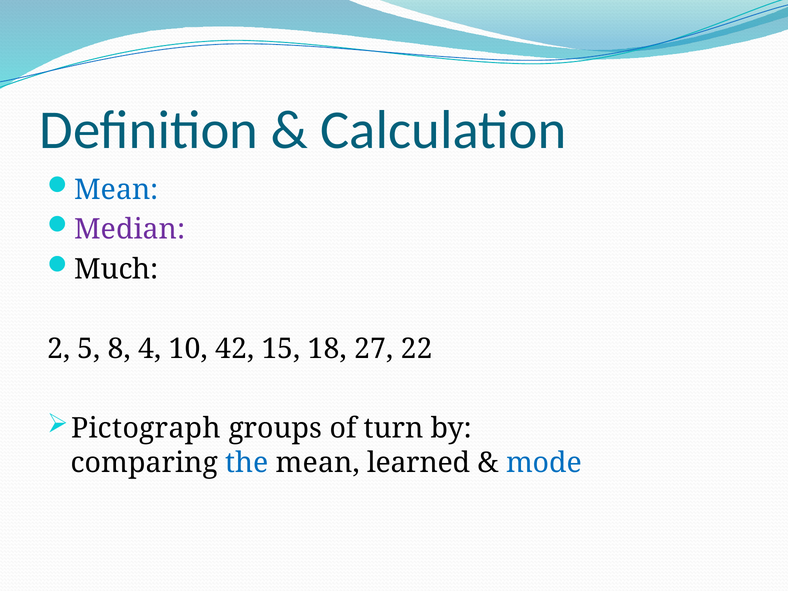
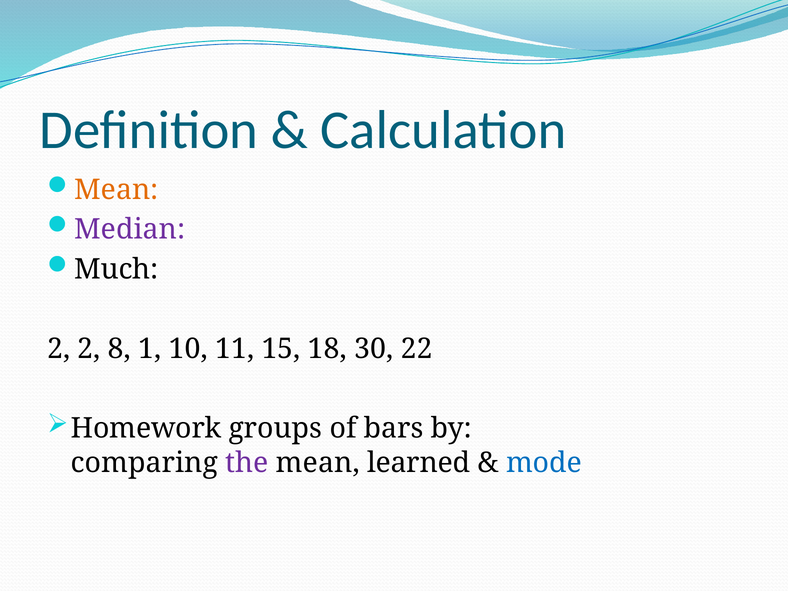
Mean at (116, 190) colour: blue -> orange
2 5: 5 -> 2
4: 4 -> 1
42: 42 -> 11
27: 27 -> 30
Pictograph: Pictograph -> Homework
turn: turn -> bars
the colour: blue -> purple
